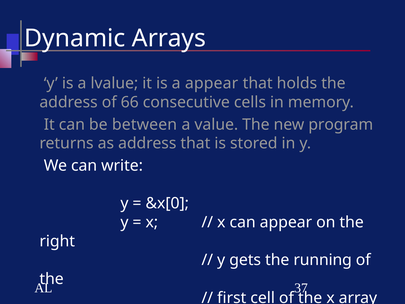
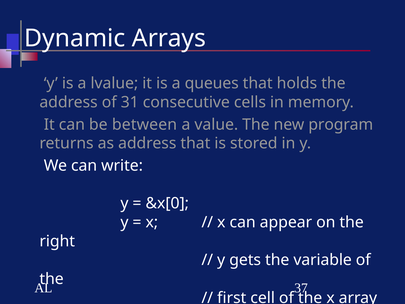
a appear: appear -> queues
66: 66 -> 31
running: running -> variable
